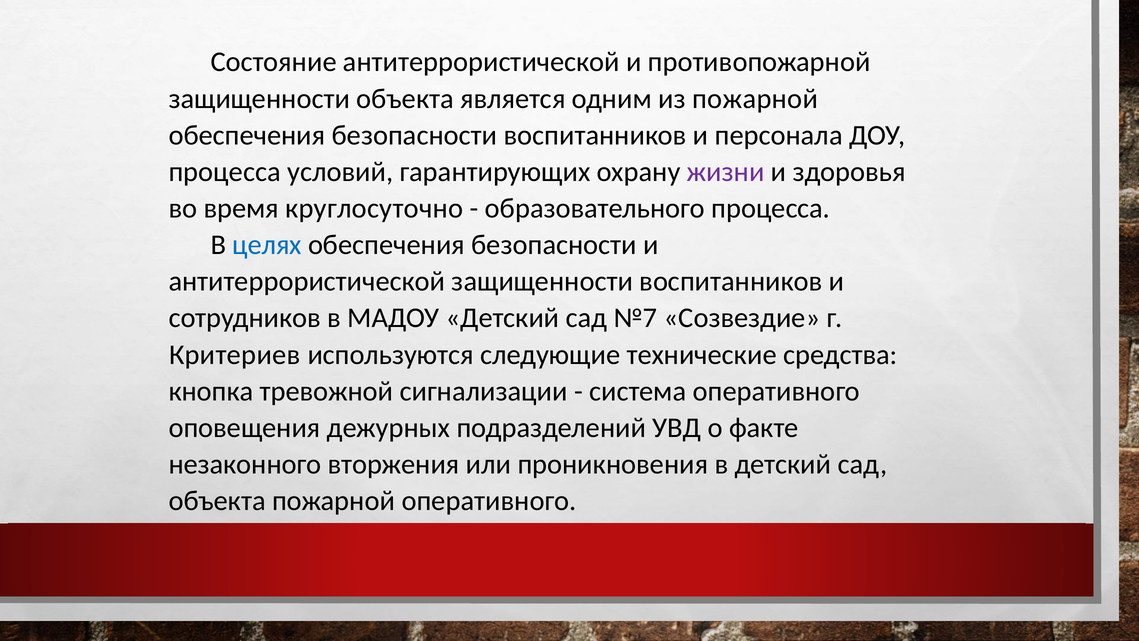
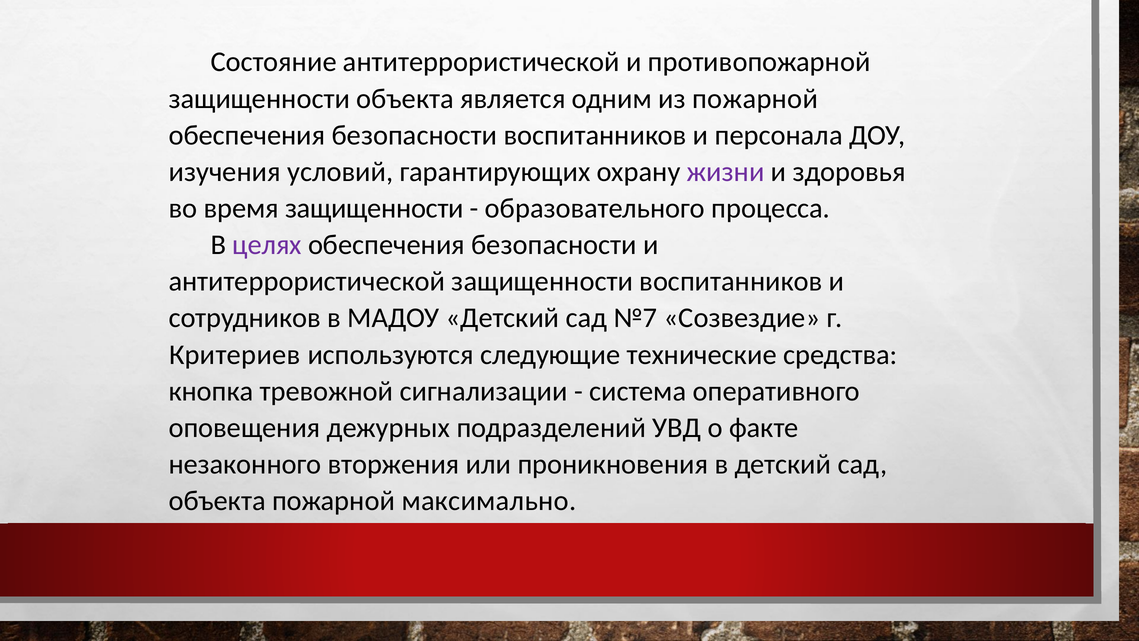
процесса at (225, 172): процесса -> изучения
время круглосуточно: круглосуточно -> защищенности
целях colour: blue -> purple
пожарной оперативного: оперативного -> максимально
